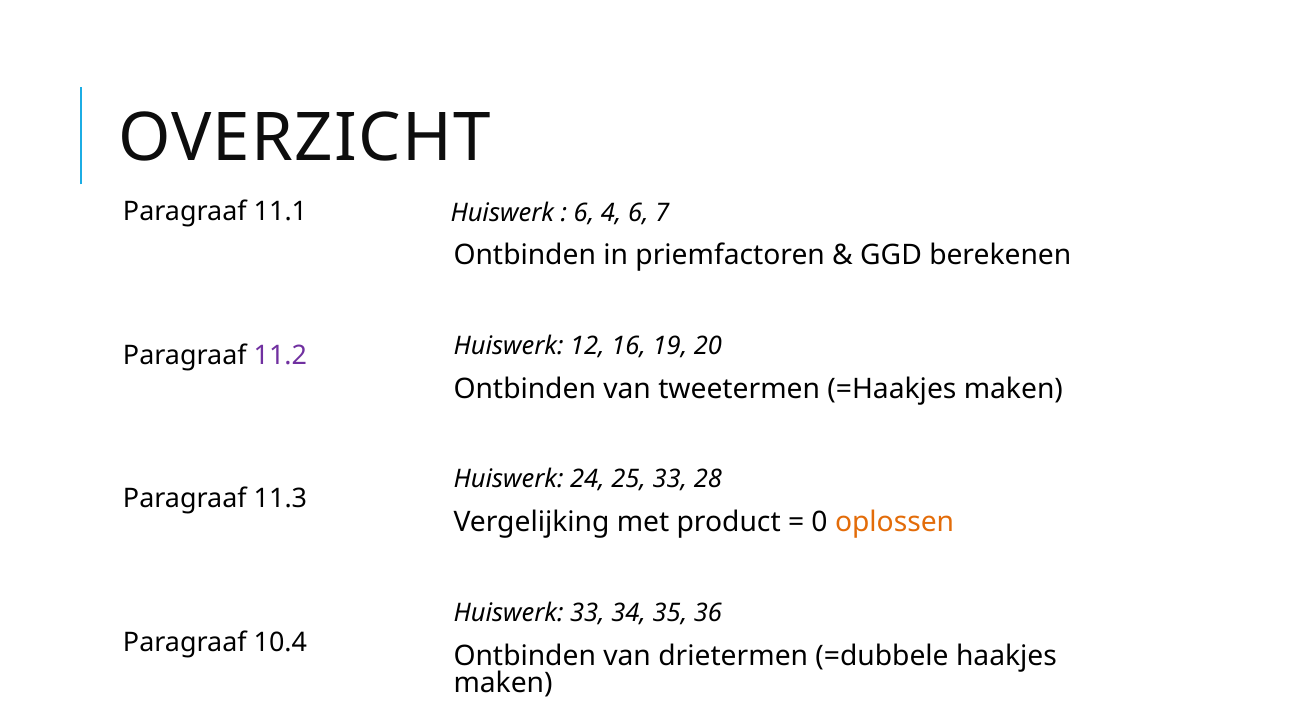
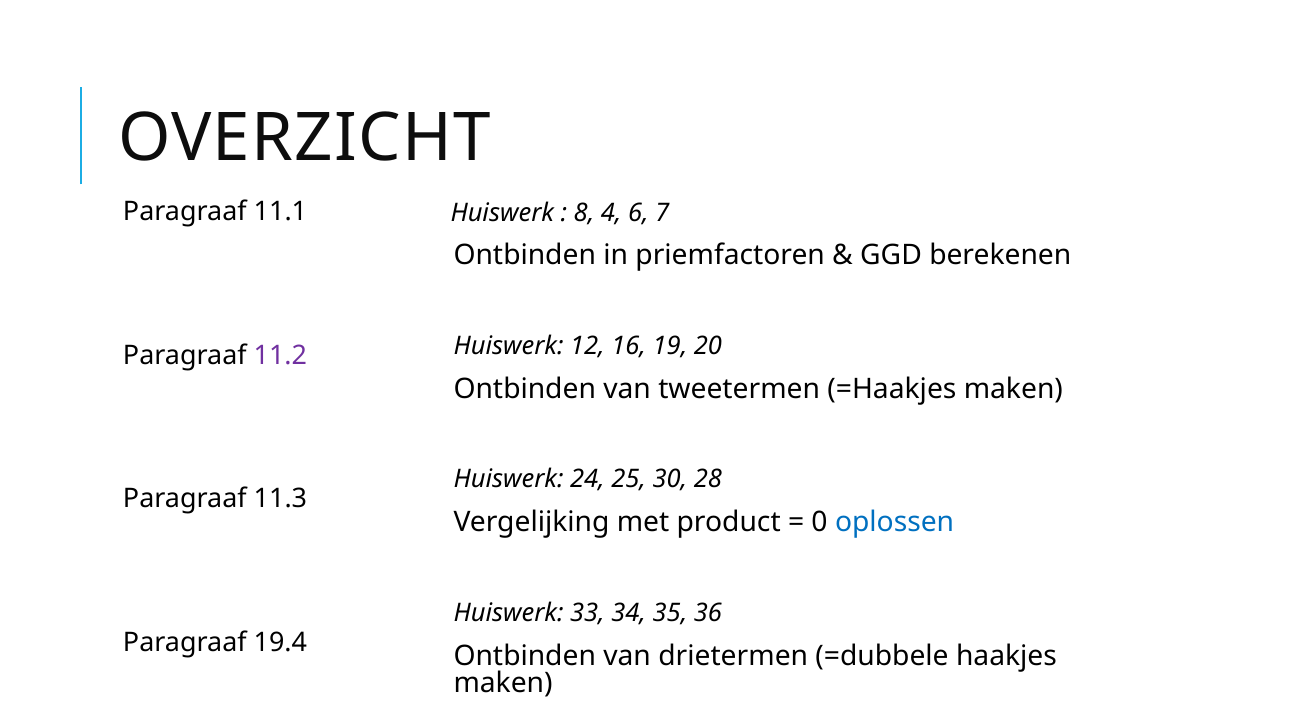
6 at (584, 213): 6 -> 8
25 33: 33 -> 30
oplossen colour: orange -> blue
10.4: 10.4 -> 19.4
